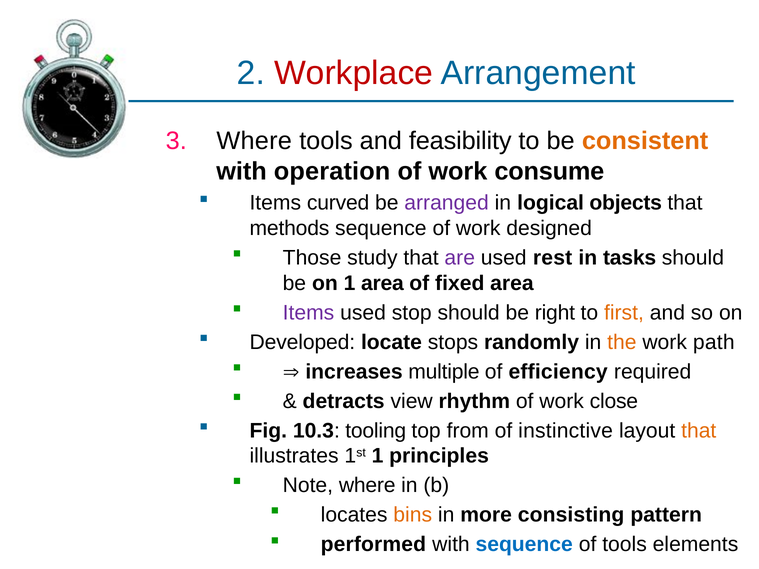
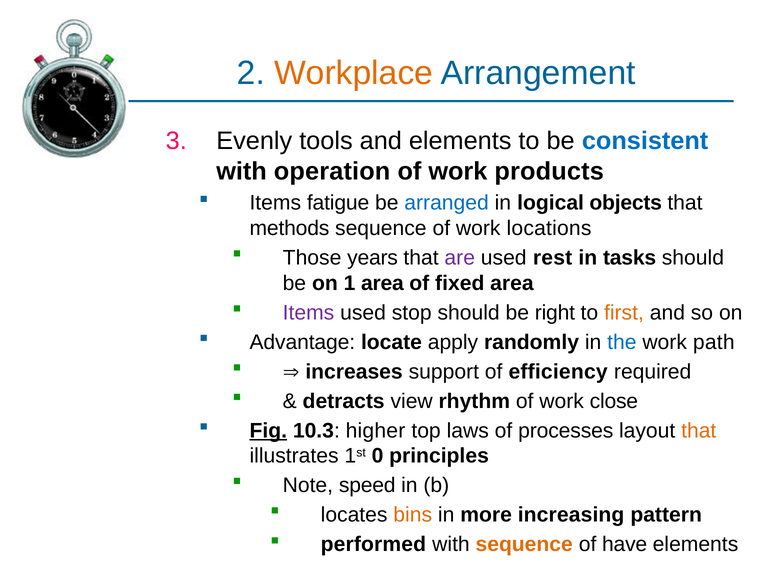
Workplace colour: red -> orange
3 Where: Where -> Evenly
and feasibility: feasibility -> elements
consistent colour: orange -> blue
consume: consume -> products
curved: curved -> fatigue
arranged colour: purple -> blue
designed: designed -> locations
study: study -> years
Developed: Developed -> Advantage
stops: stops -> apply
the colour: orange -> blue
multiple: multiple -> support
Fig underline: none -> present
tooling: tooling -> higher
from: from -> laws
instinctive: instinctive -> processes
1st 1: 1 -> 0
Note where: where -> speed
consisting: consisting -> increasing
sequence at (524, 545) colour: blue -> orange
of tools: tools -> have
